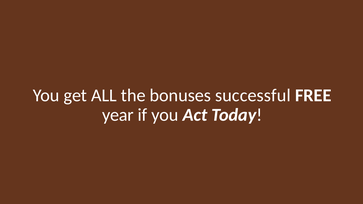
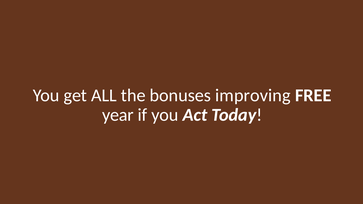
successful: successful -> improving
